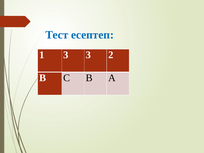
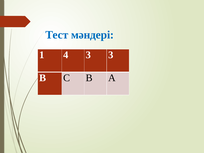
есептеп: есептеп -> мәндері
1 3: 3 -> 4
3 2: 2 -> 3
